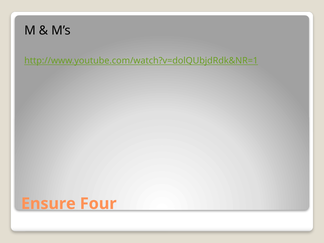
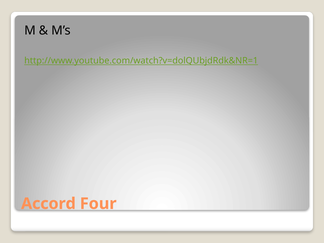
Ensure: Ensure -> Accord
